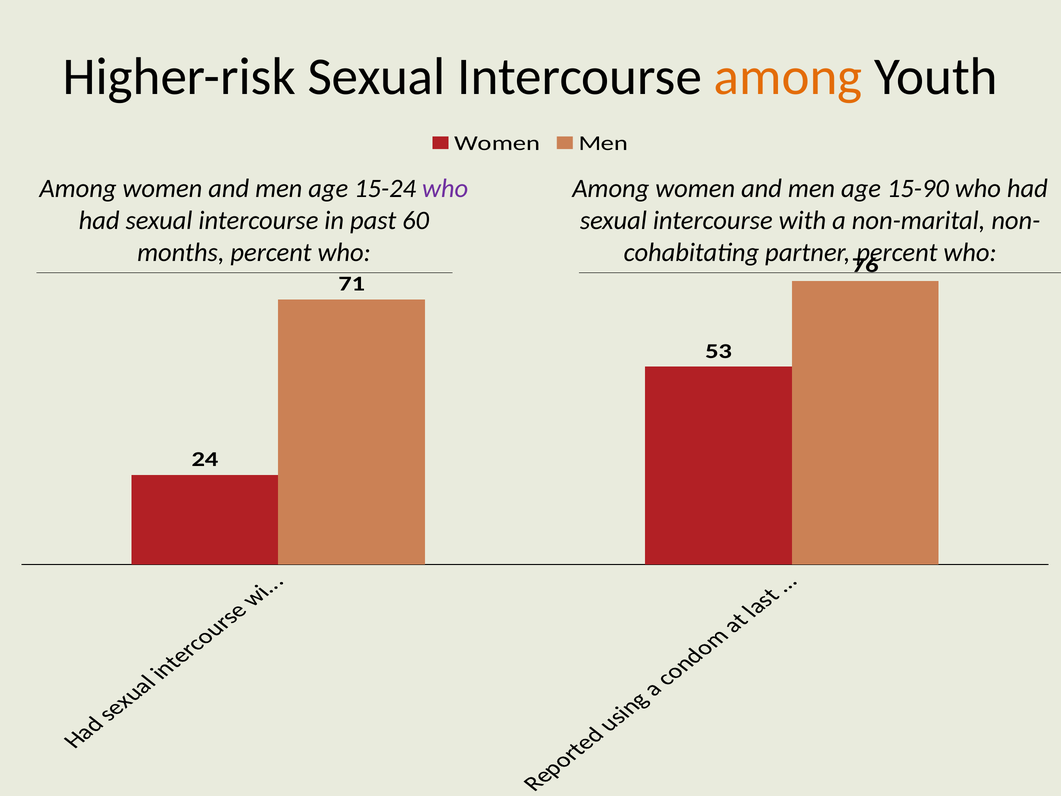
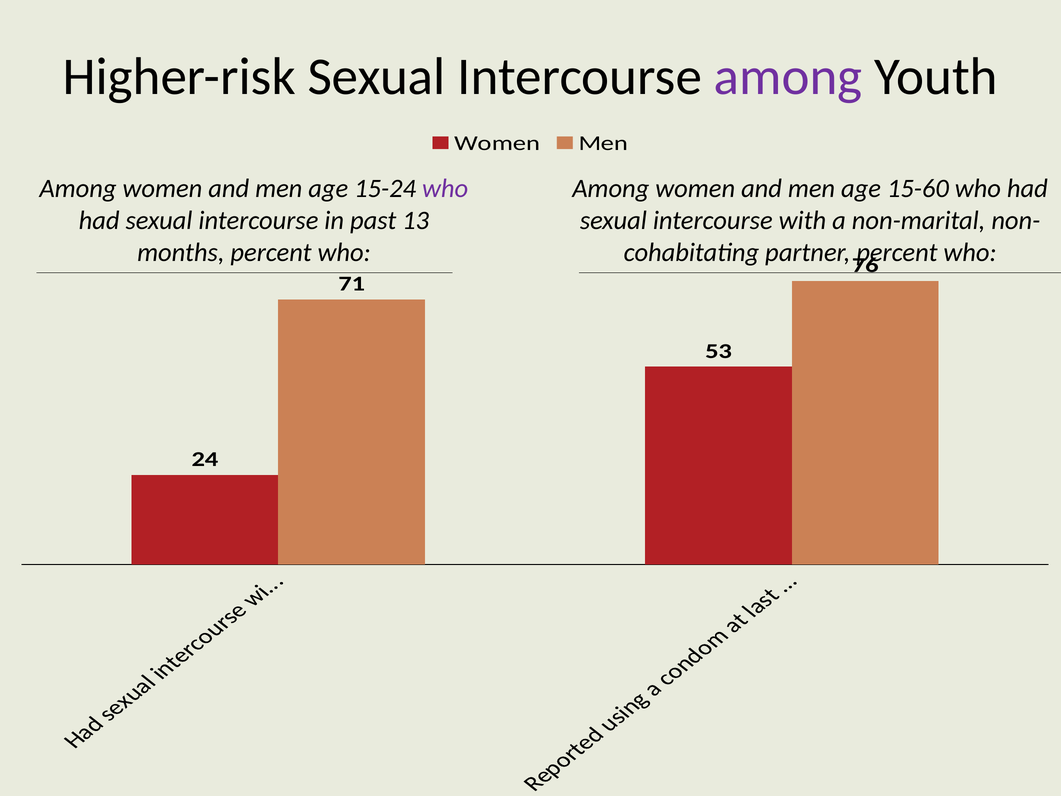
among at (788, 77) colour: orange -> purple
15-90: 15-90 -> 15-60
60: 60 -> 13
